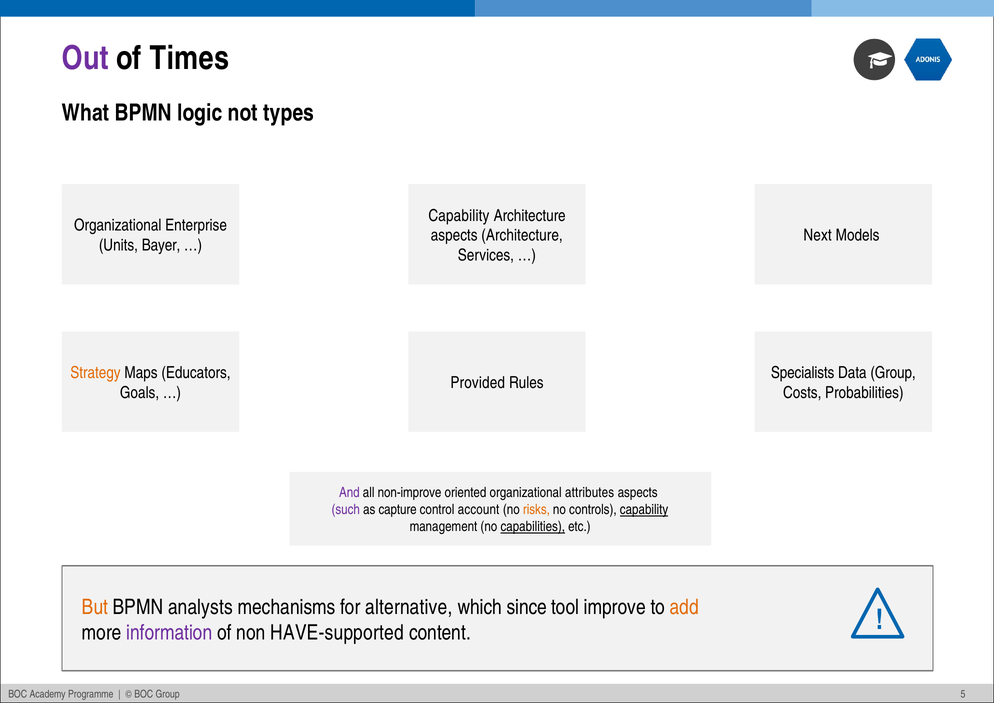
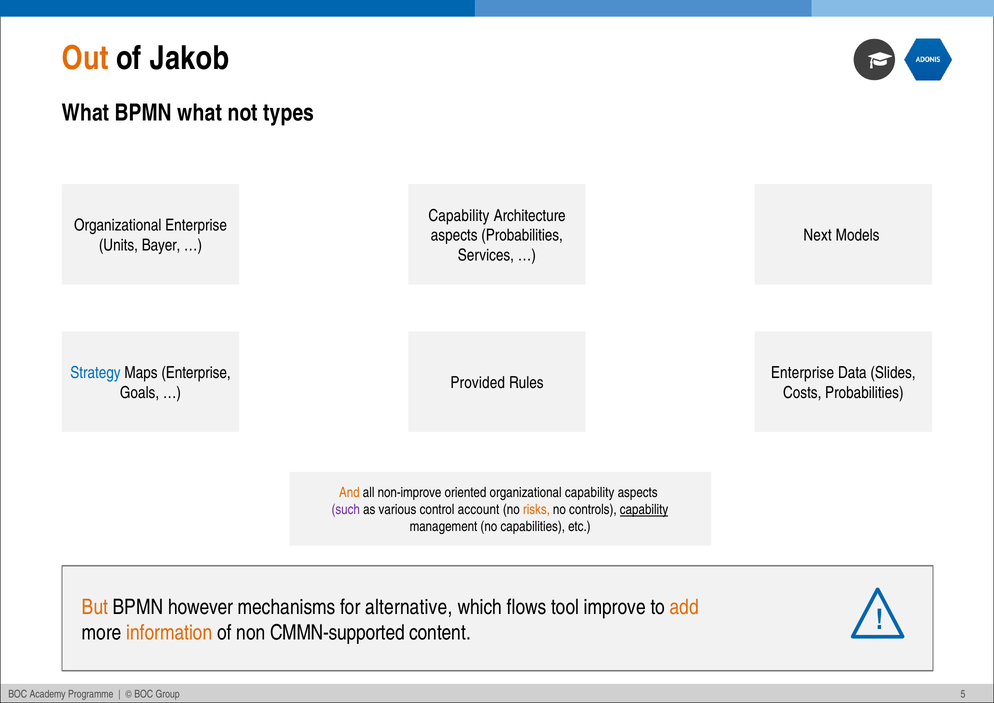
Out colour: purple -> orange
Times: Times -> Jakob
BPMN logic: logic -> what
aspects Architecture: Architecture -> Probabilities
Strategy colour: orange -> blue
Maps Educators: Educators -> Enterprise
Specialists at (803, 373): Specialists -> Enterprise
Data Group: Group -> Slides
And colour: purple -> orange
organizational attributes: attributes -> capability
capture: capture -> various
capabilities underline: present -> none
analysts: analysts -> however
since: since -> flows
information colour: purple -> orange
HAVE-supported: HAVE-supported -> CMMN-supported
